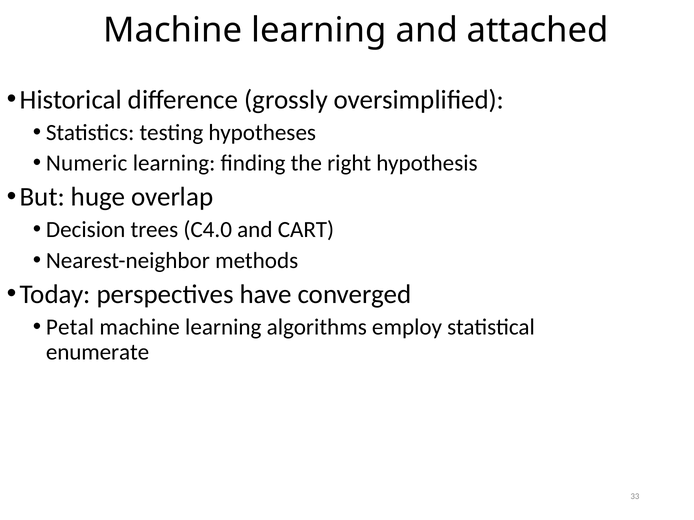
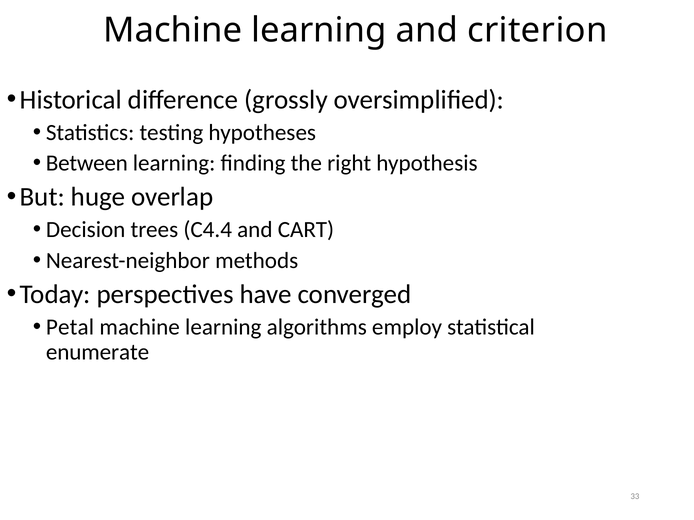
attached: attached -> criterion
Numeric: Numeric -> Between
C4.0: C4.0 -> C4.4
